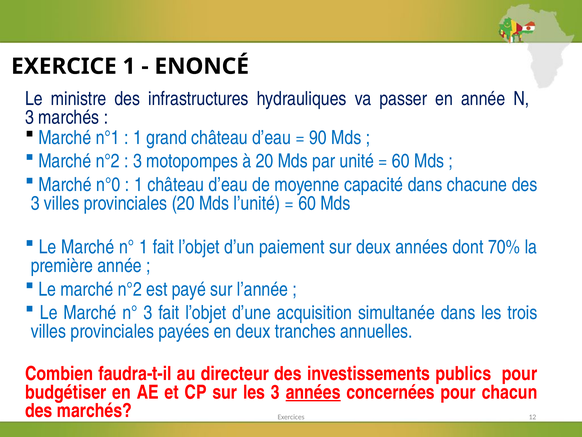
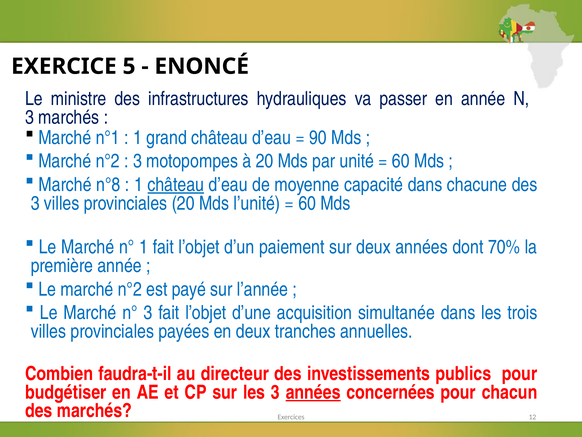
EXERCICE 1: 1 -> 5
n°0: n°0 -> n°8
château at (176, 185) underline: none -> present
